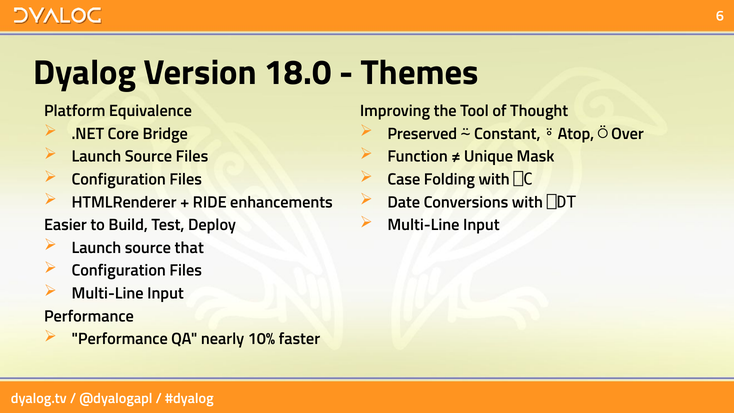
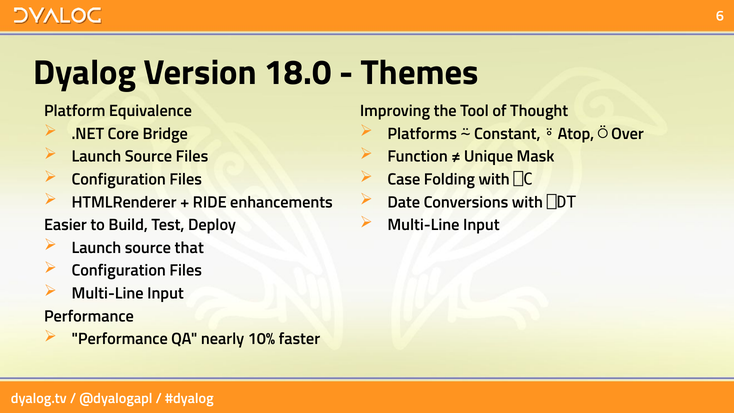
Preserved: Preserved -> Platforms
